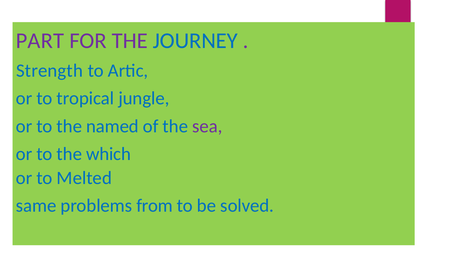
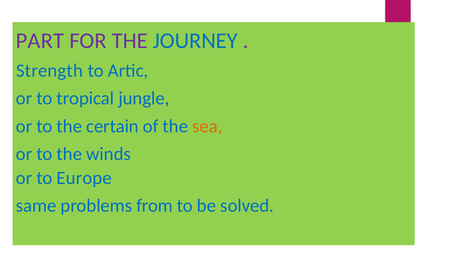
named: named -> certain
sea colour: purple -> orange
which: which -> winds
Melted: Melted -> Europe
